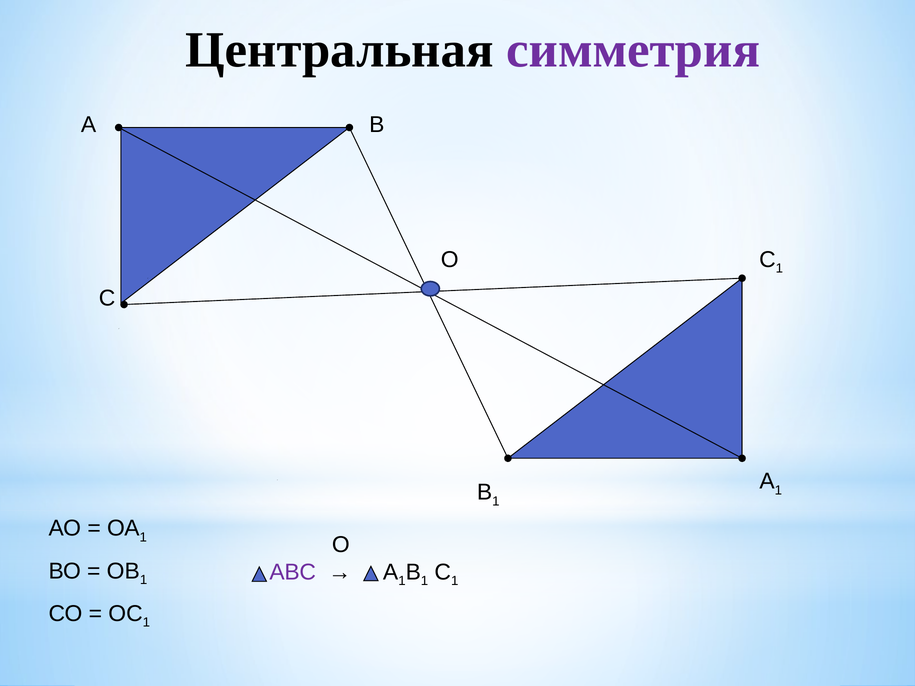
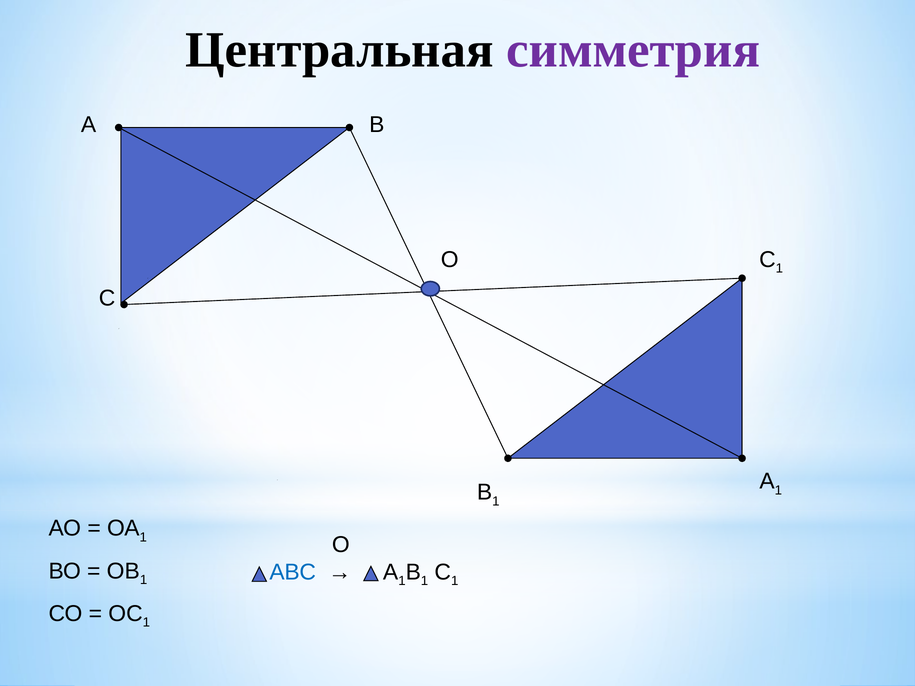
АВС colour: purple -> blue
